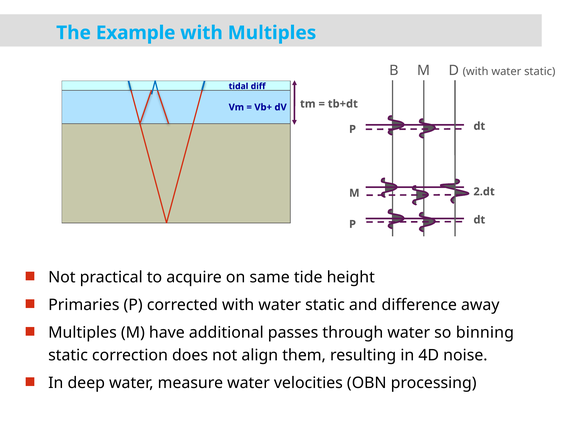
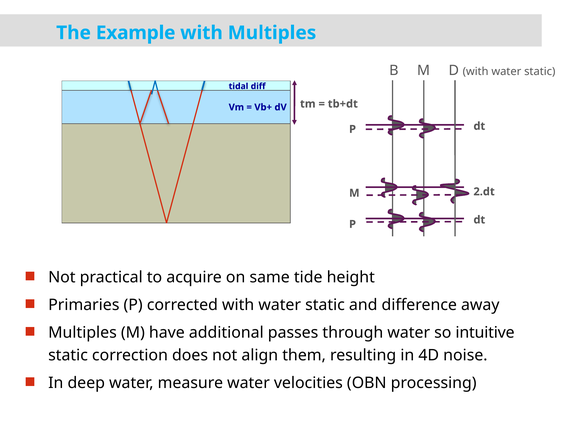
binning: binning -> intuitive
